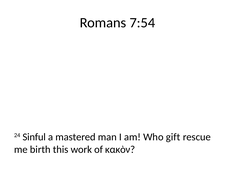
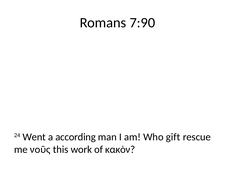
7:54: 7:54 -> 7:90
Sinful: Sinful -> Went
mastered: mastered -> according
birth: birth -> νοῦς
